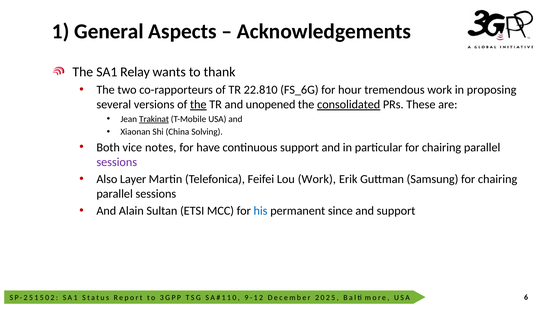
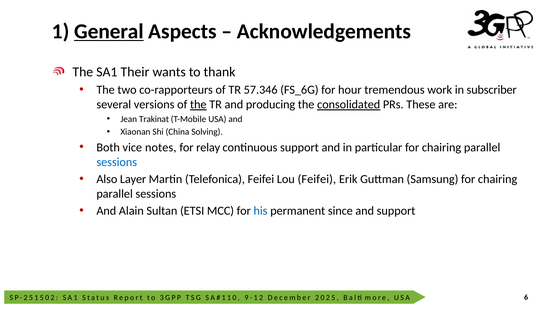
General underline: none -> present
Relay: Relay -> Their
22.810: 22.810 -> 57.346
proposing: proposing -> subscriber
unopened: unopened -> producing
Trakinat underline: present -> none
have: have -> relay
sessions at (117, 162) colour: purple -> blue
Lou Work: Work -> Feifei
